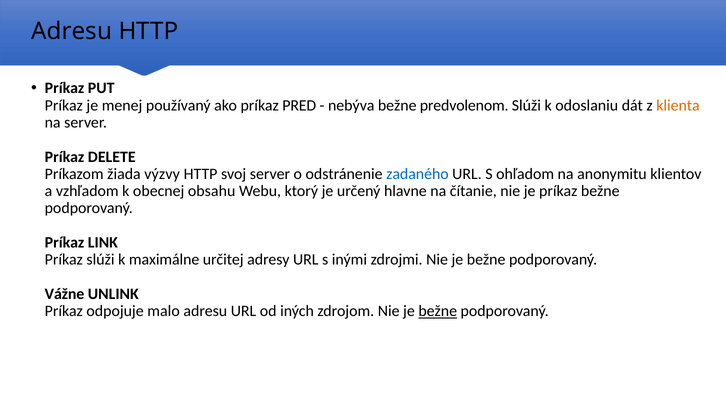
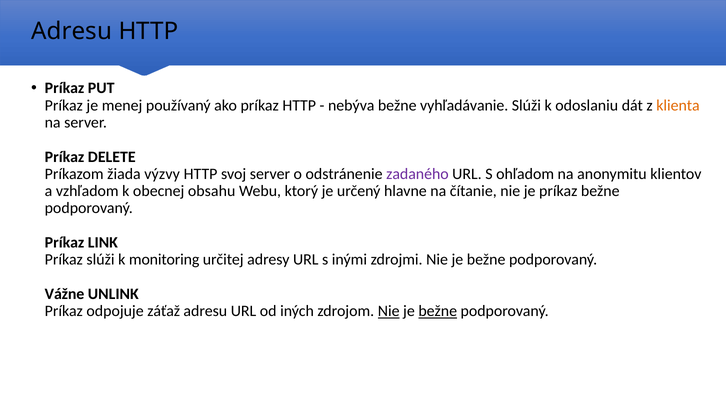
príkaz PRED: PRED -> HTTP
predvolenom: predvolenom -> vyhľadávanie
zadaného colour: blue -> purple
maximálne: maximálne -> monitoring
malo: malo -> záťaž
Nie at (389, 311) underline: none -> present
